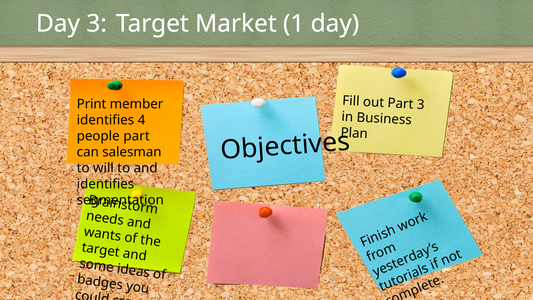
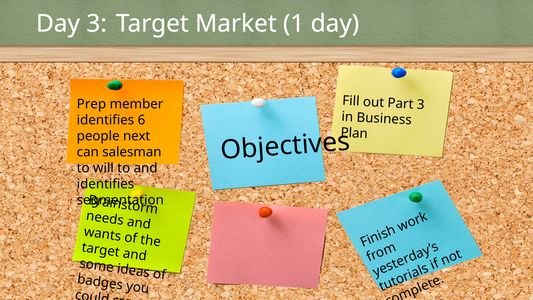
Print: Print -> Prep
4: 4 -> 6
people part: part -> next
